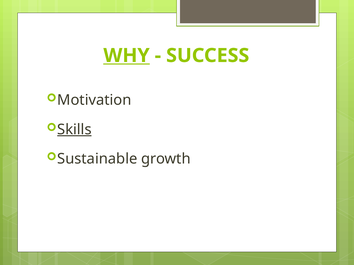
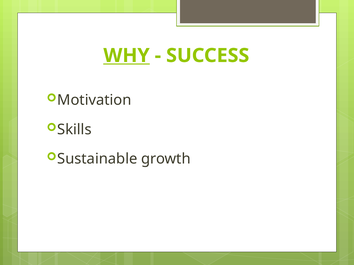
Skills underline: present -> none
